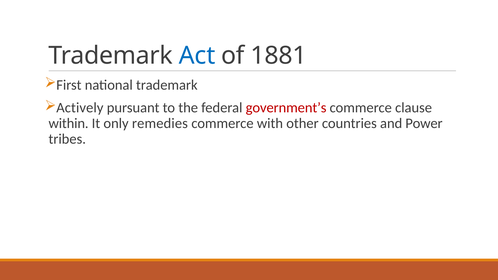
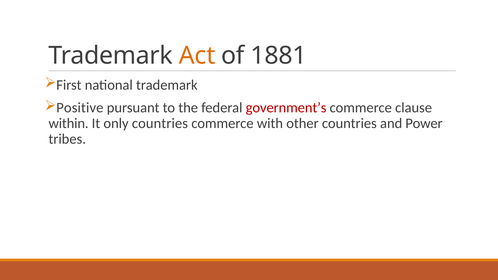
Act colour: blue -> orange
Actively: Actively -> Positive
only remedies: remedies -> countries
